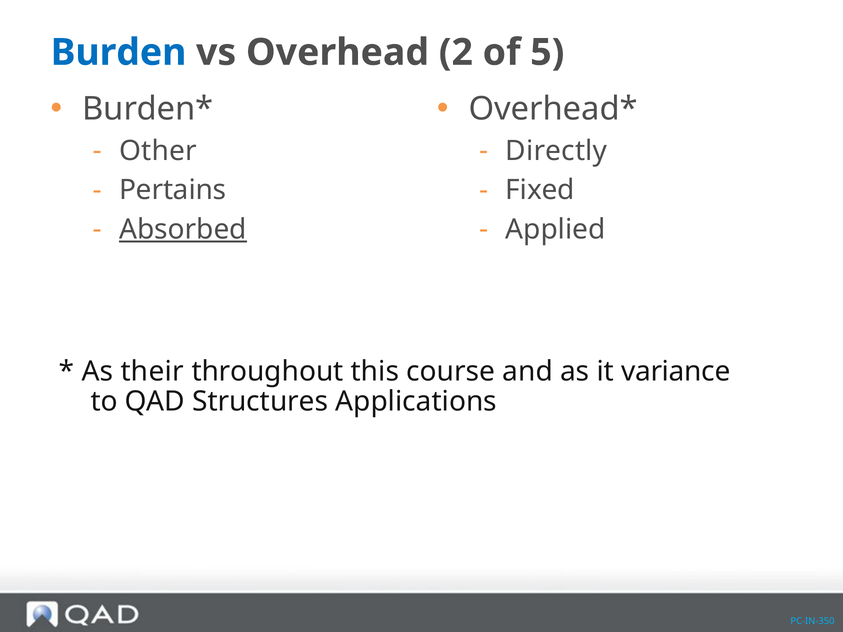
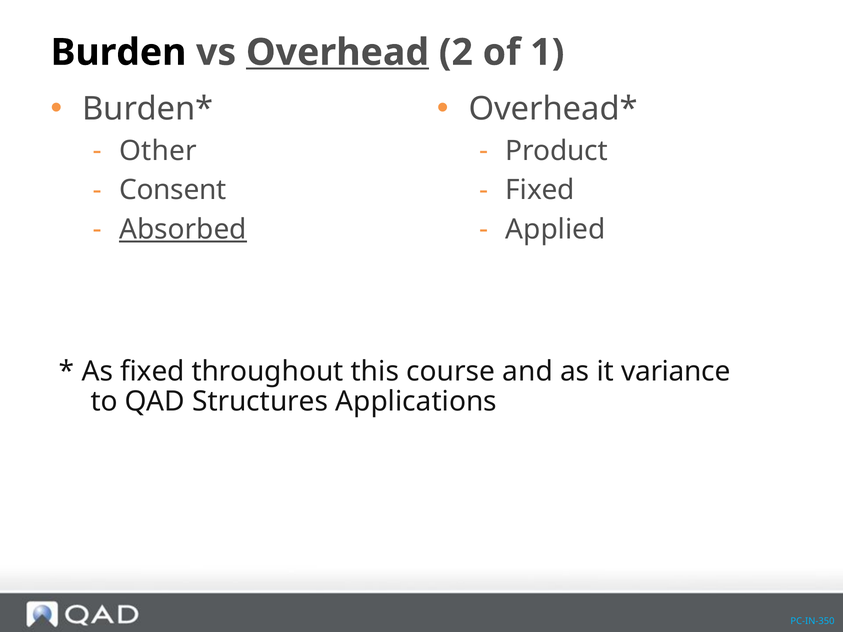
Burden colour: blue -> black
Overhead underline: none -> present
5: 5 -> 1
Directly: Directly -> Product
Pertains: Pertains -> Consent
As their: their -> fixed
